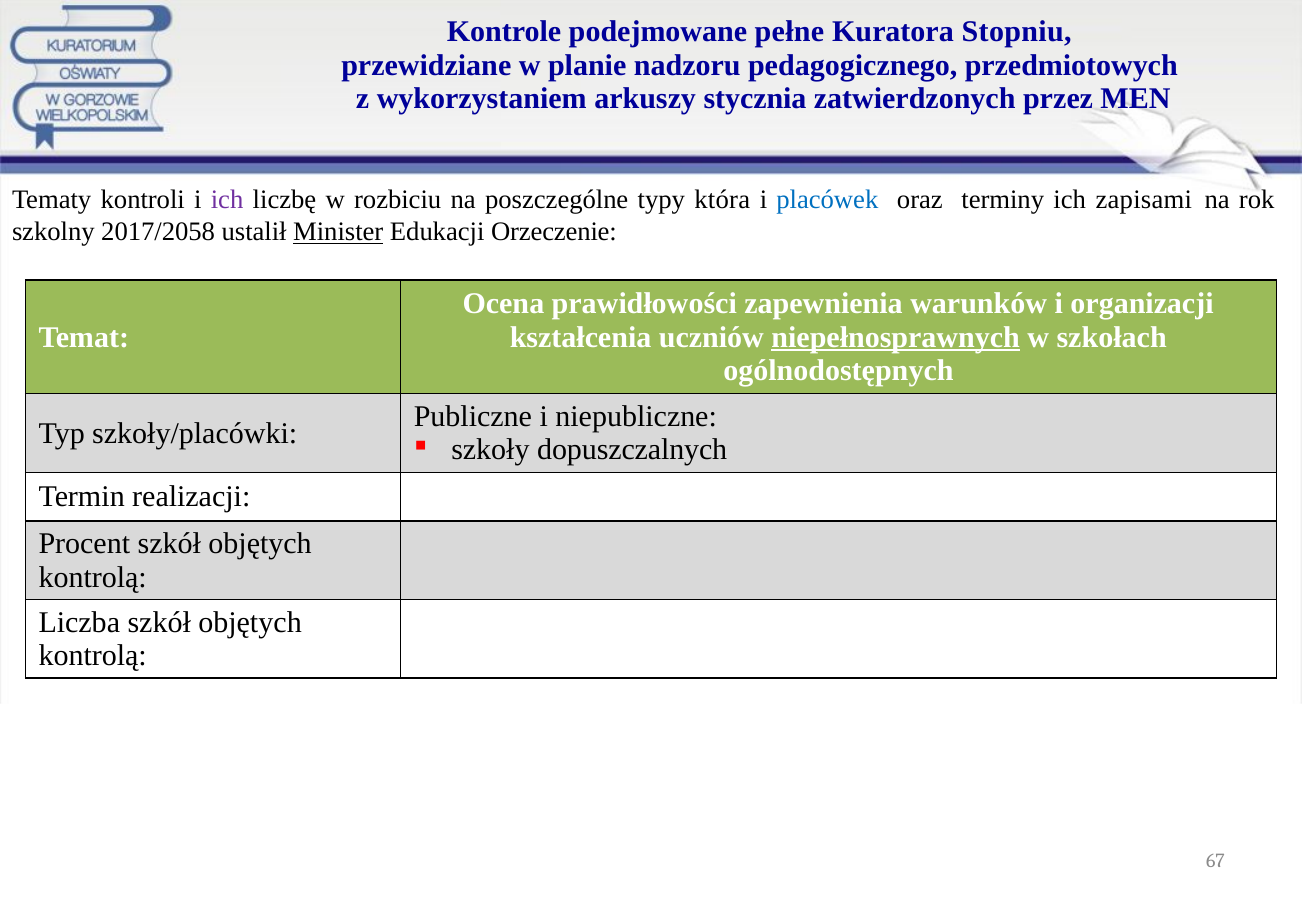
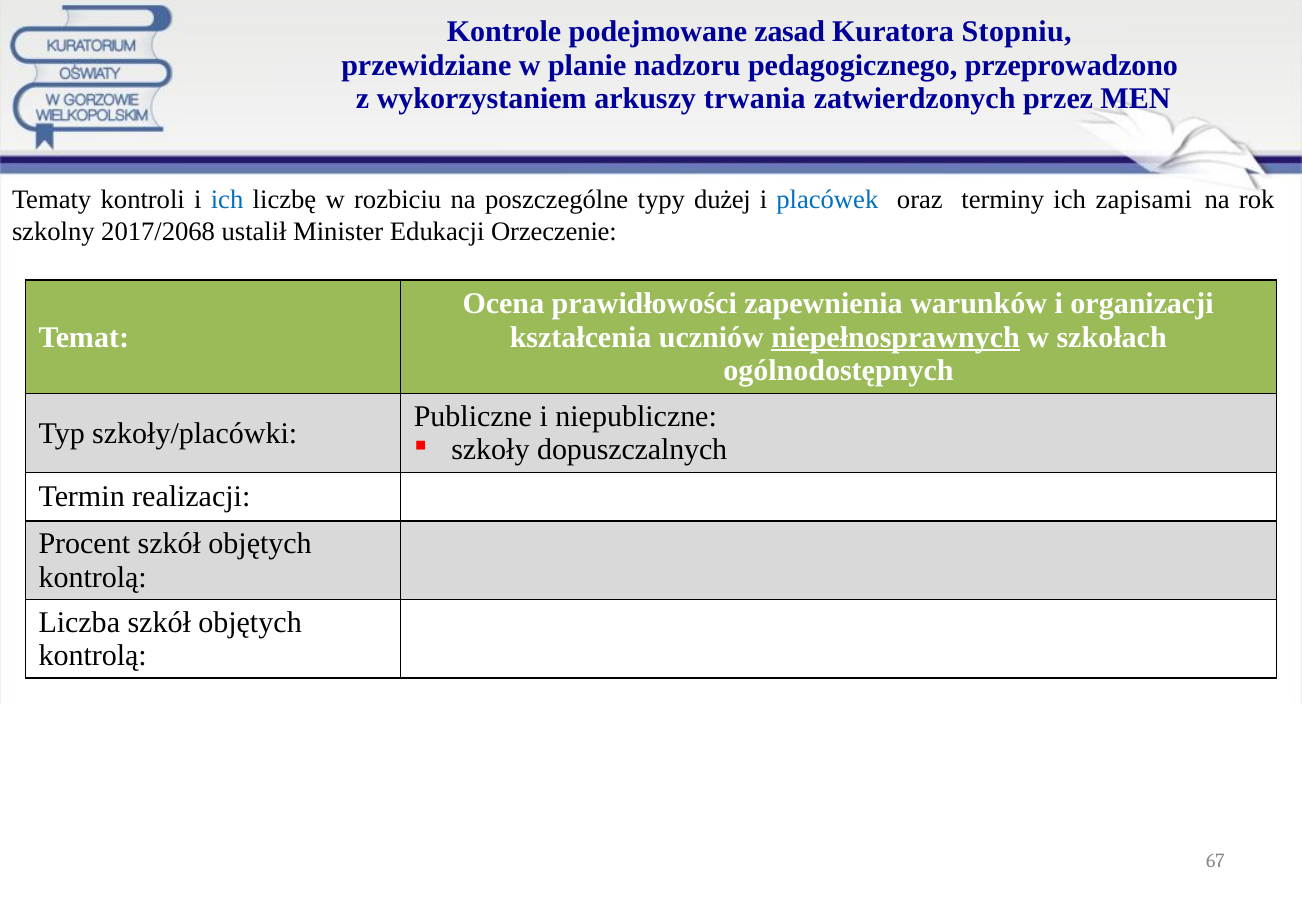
pełne: pełne -> zasad
przedmiotowych: przedmiotowych -> przeprowadzono
stycznia: stycznia -> trwania
ich at (227, 200) colour: purple -> blue
która: która -> dużej
2017/2058: 2017/2058 -> 2017/2068
Minister underline: present -> none
